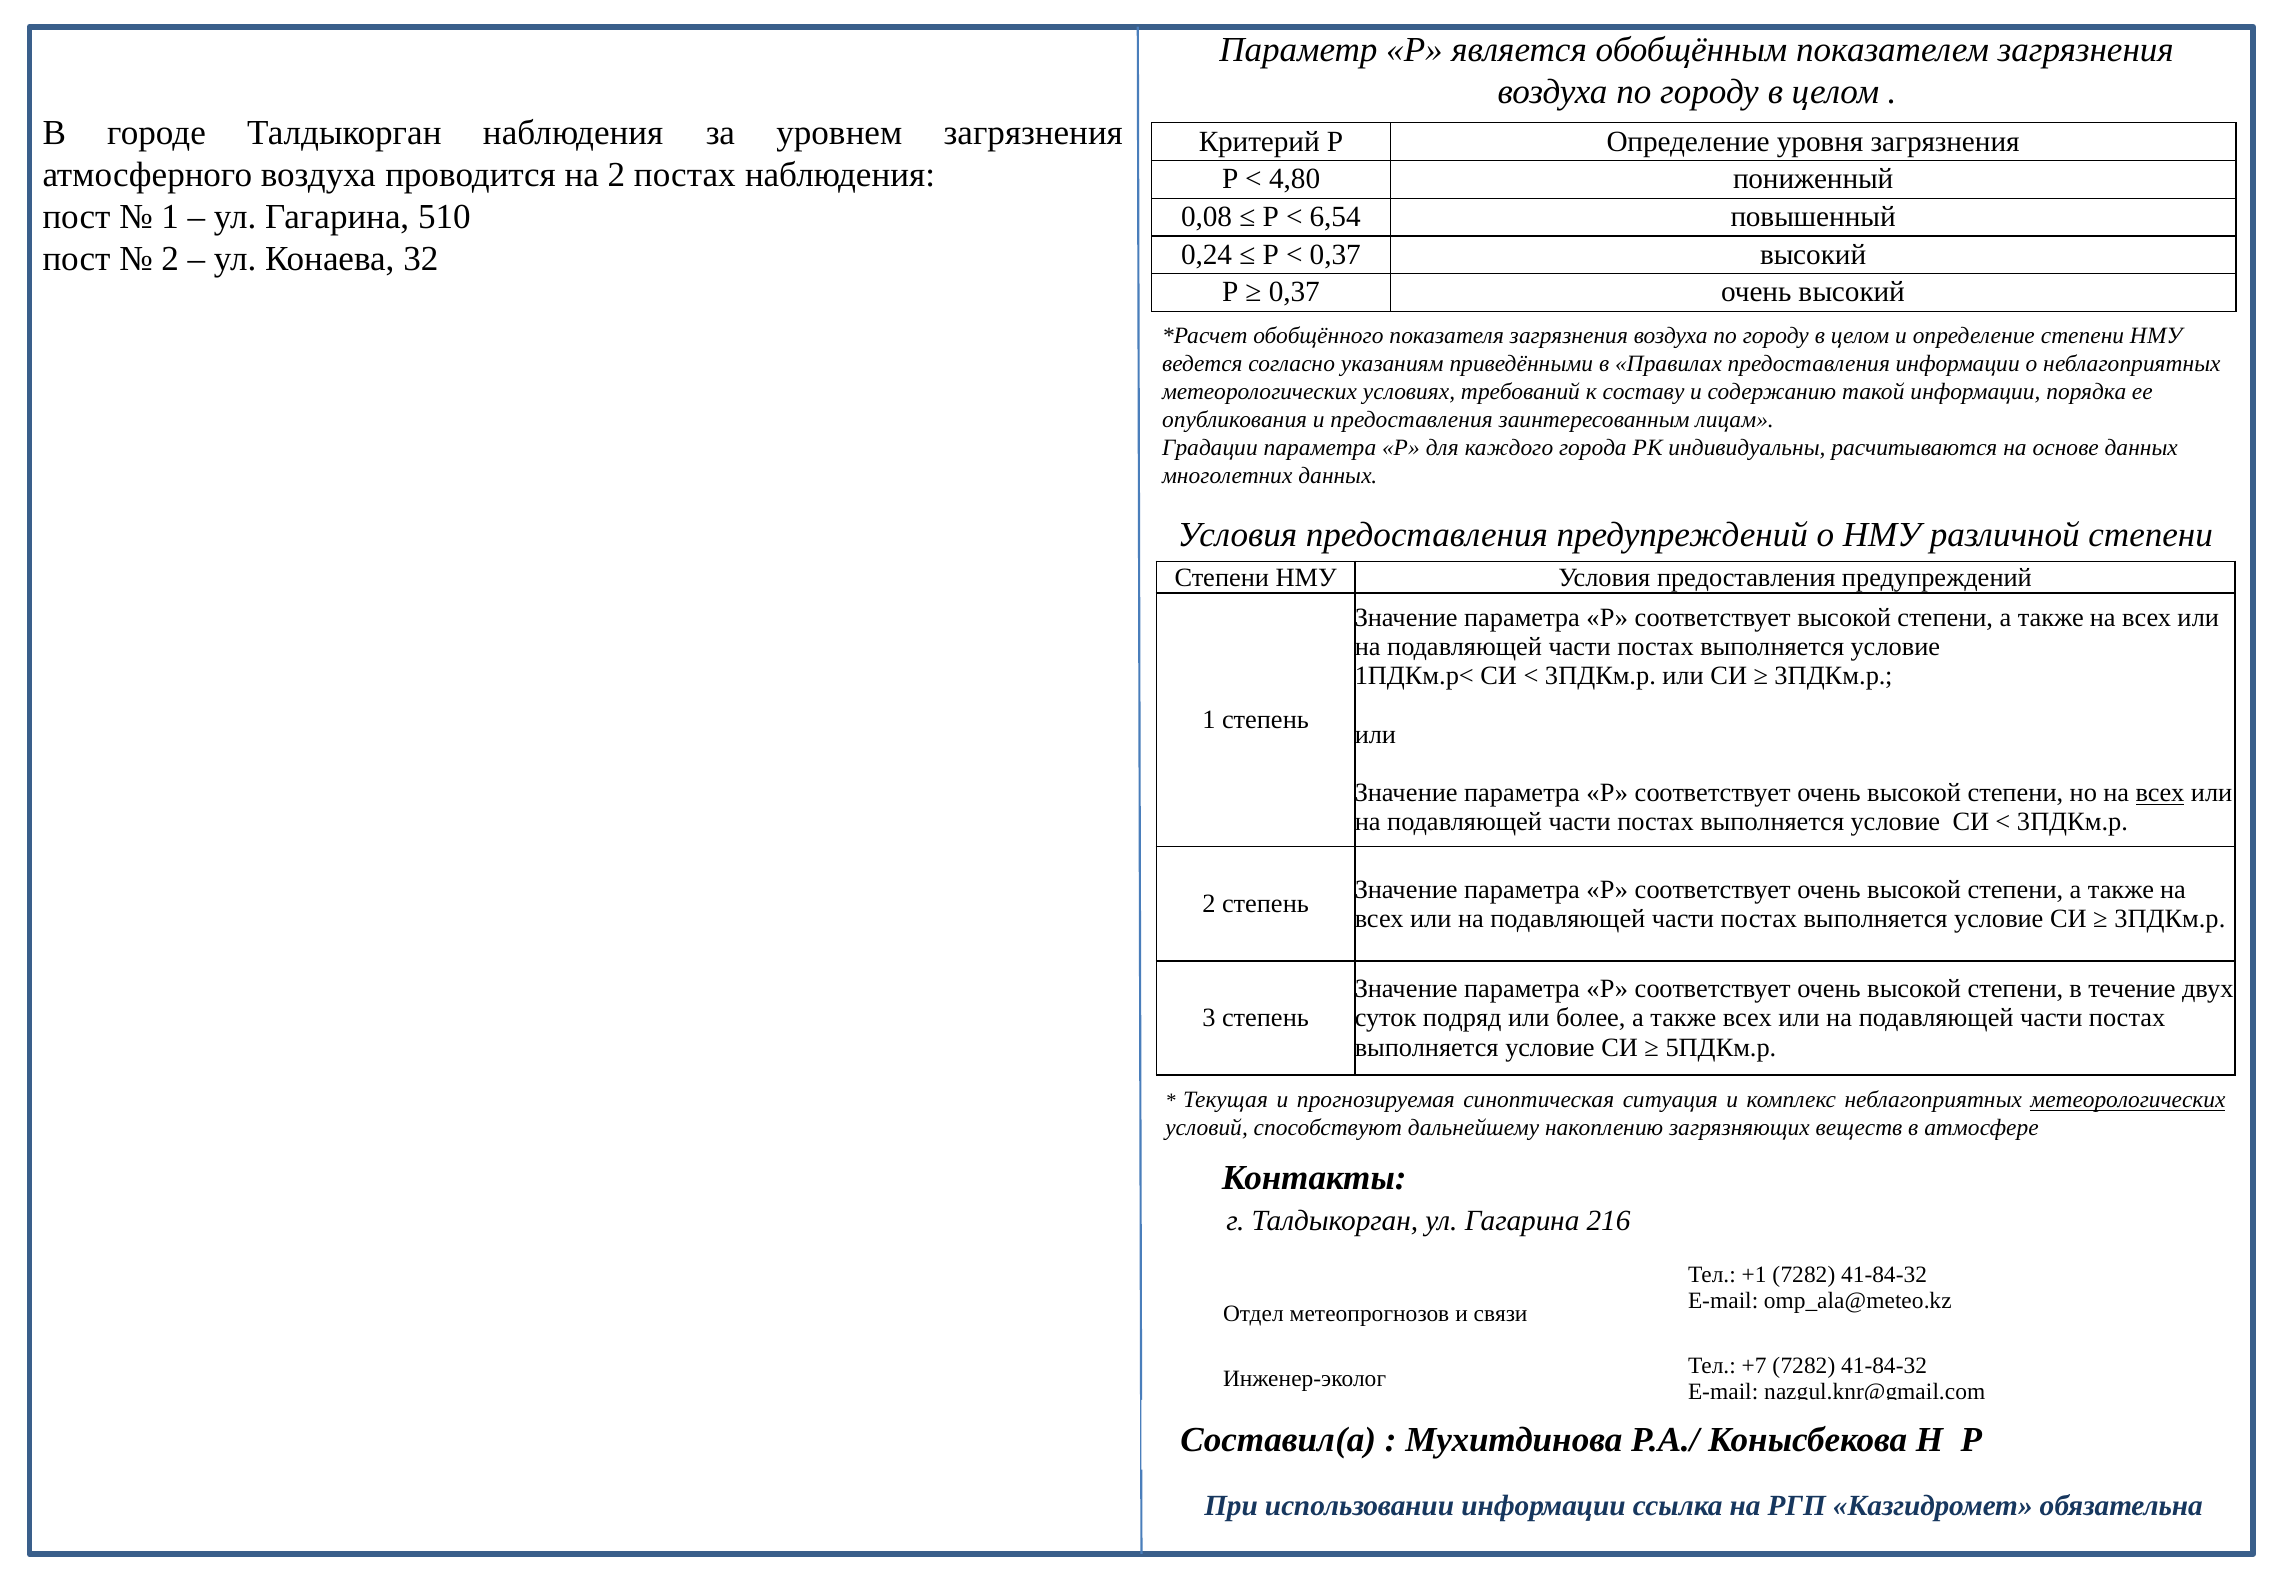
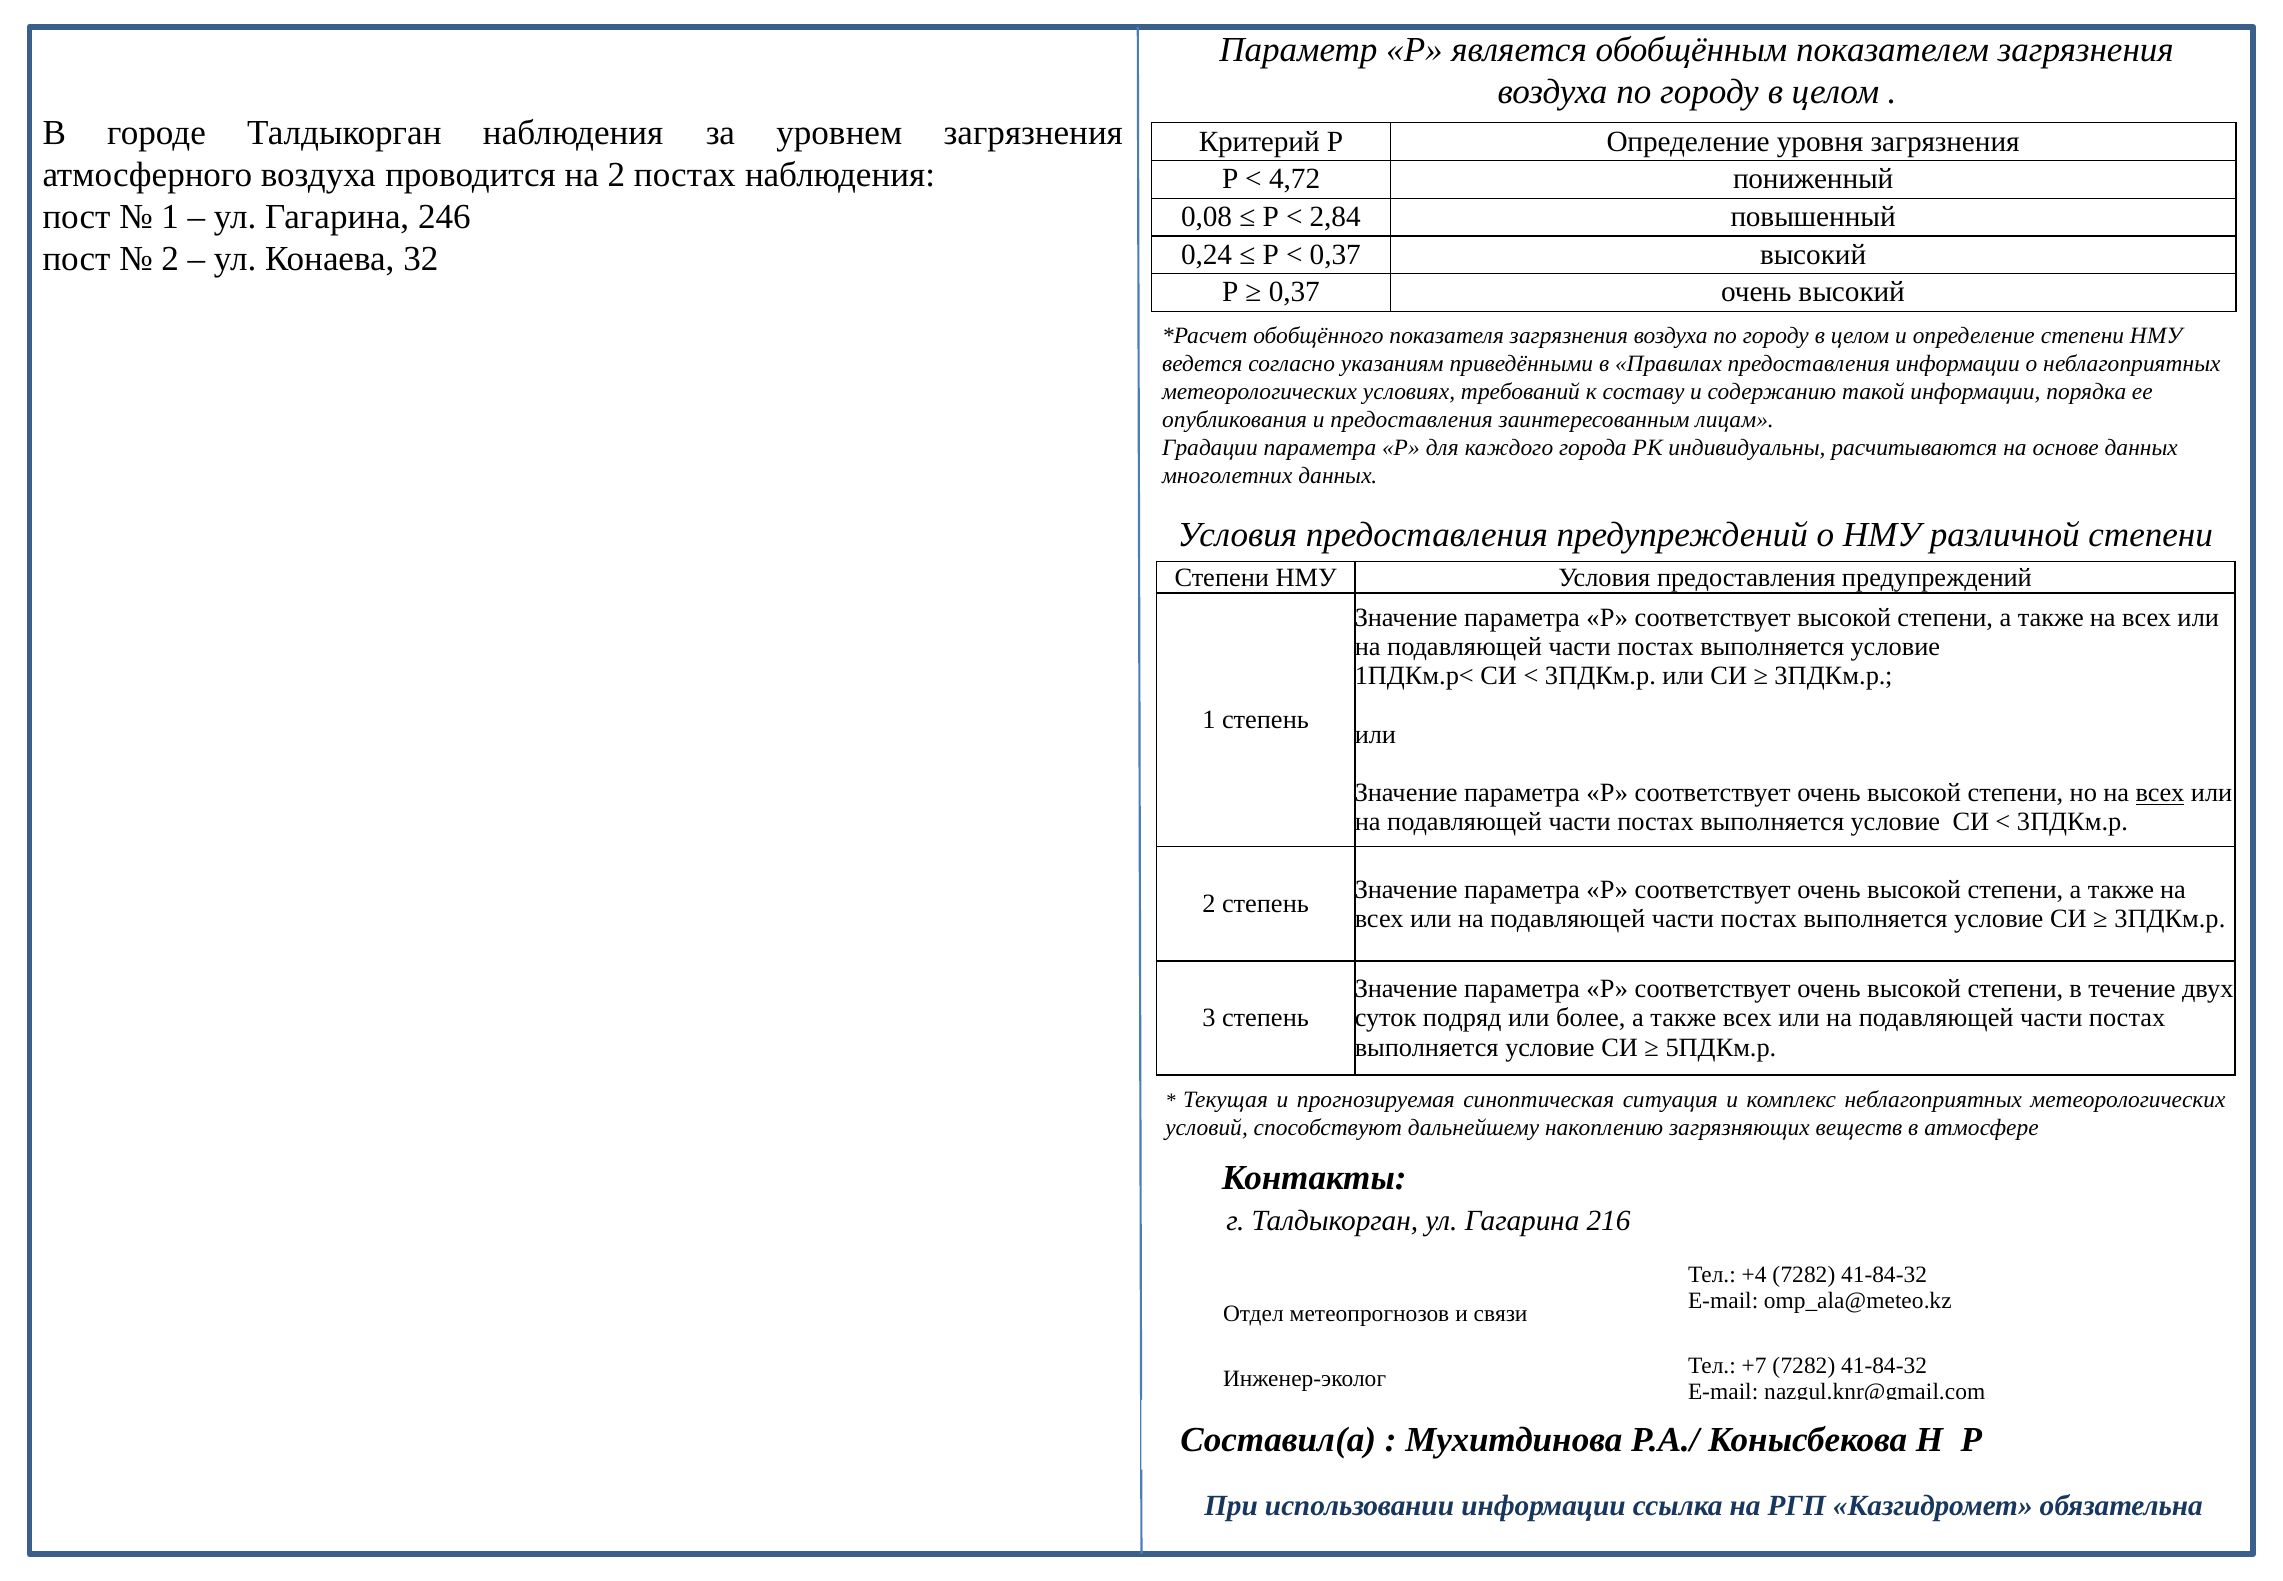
4,80: 4,80 -> 4,72
510: 510 -> 246
6,54: 6,54 -> 2,84
метеорологических at (2128, 1100) underline: present -> none
+1: +1 -> +4
